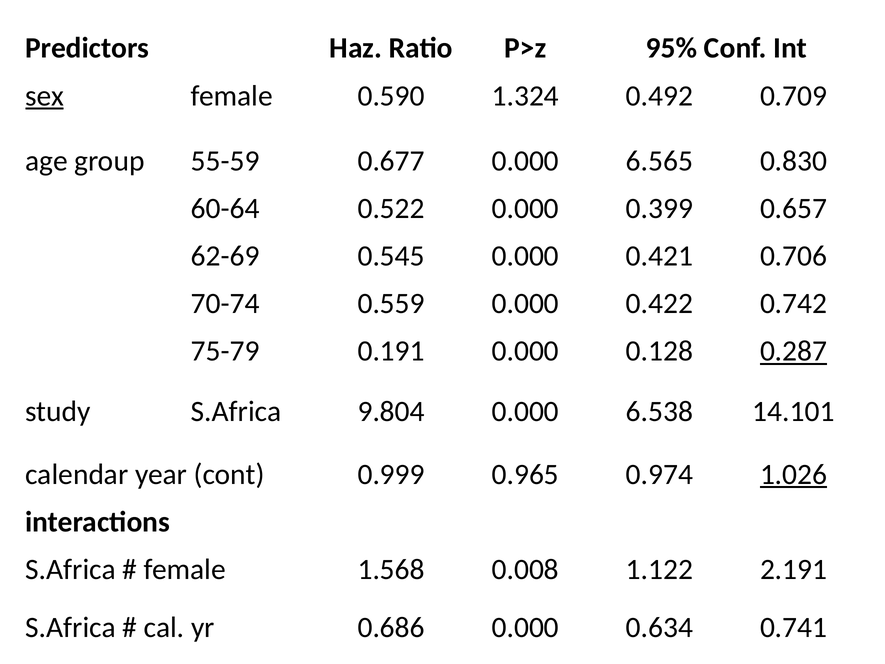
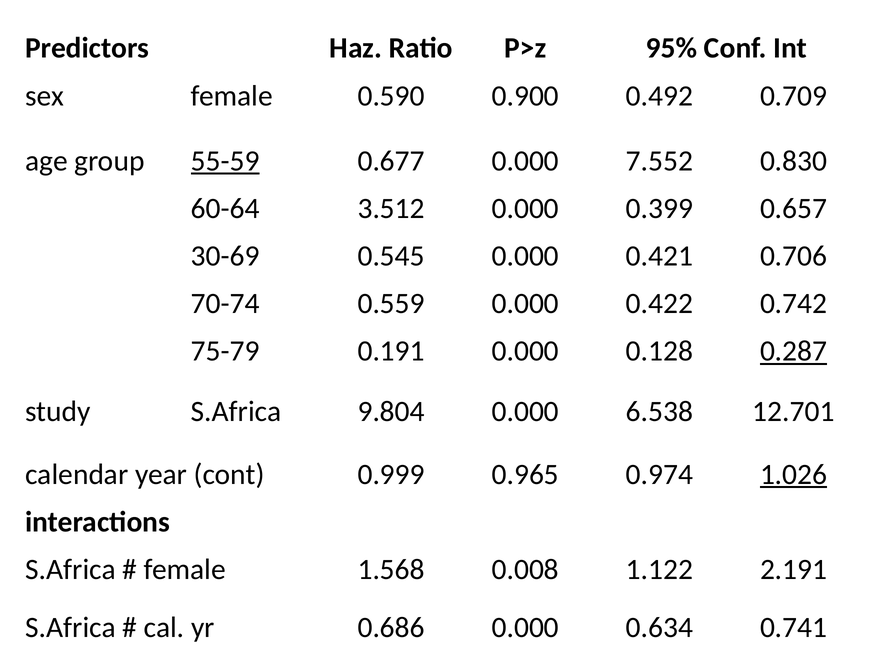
sex underline: present -> none
1.324: 1.324 -> 0.900
55-59 underline: none -> present
6.565: 6.565 -> 7.552
0.522: 0.522 -> 3.512
62-69: 62-69 -> 30-69
14.101: 14.101 -> 12.701
